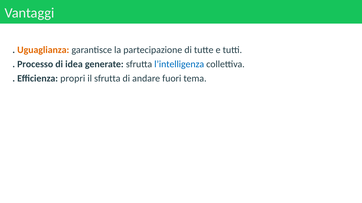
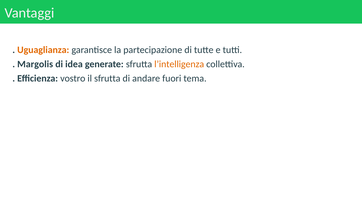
Processo: Processo -> Margolis
l’intelligenza colour: blue -> orange
propri: propri -> vostro
